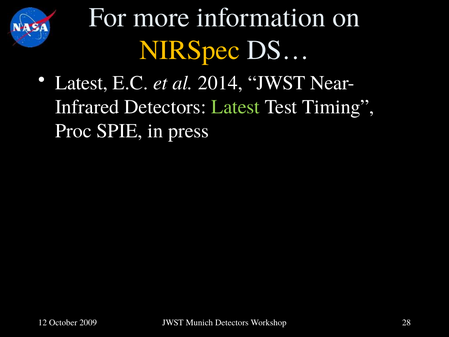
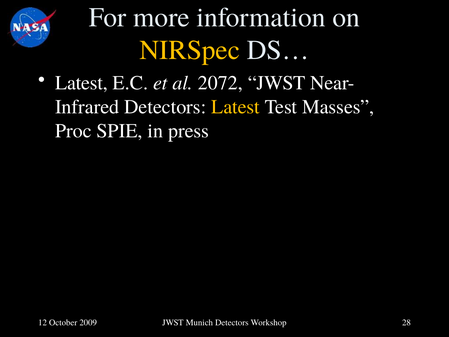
2014: 2014 -> 2072
Latest at (236, 107) colour: light green -> yellow
Timing: Timing -> Masses
